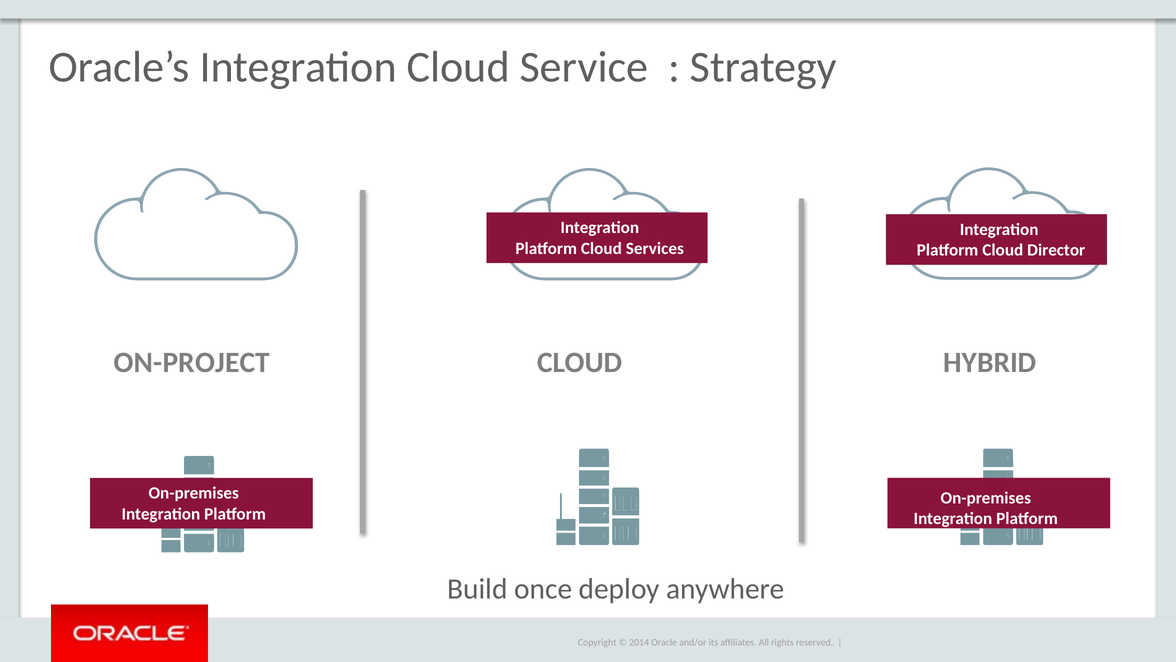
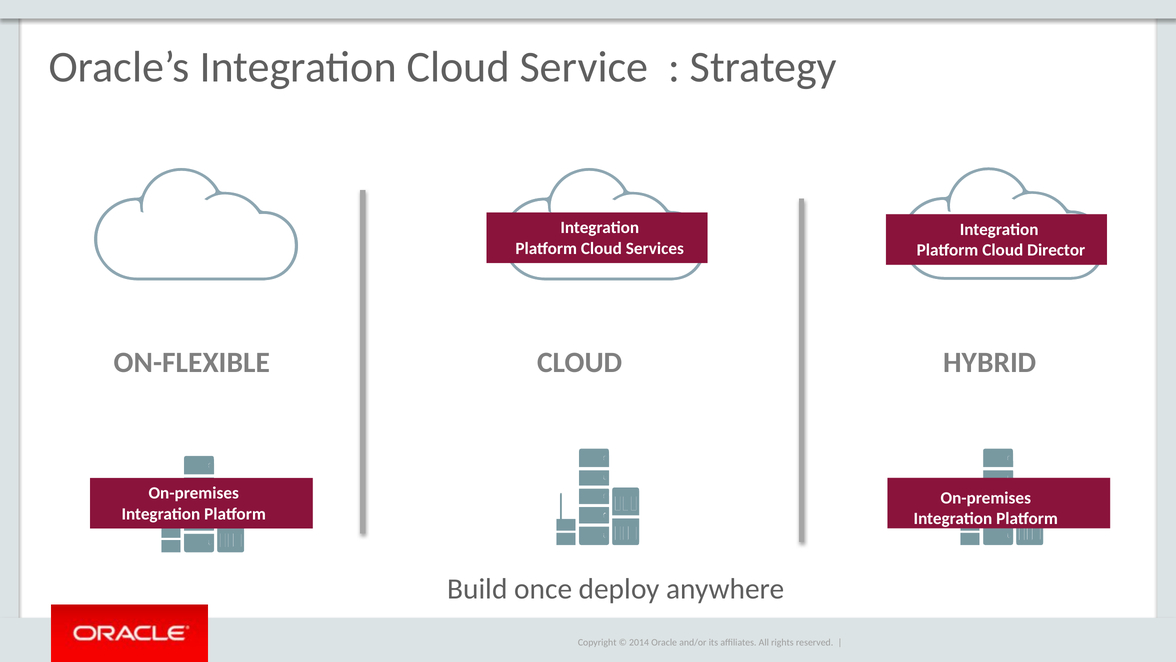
ON-PROJECT: ON-PROJECT -> ON-FLEXIBLE
